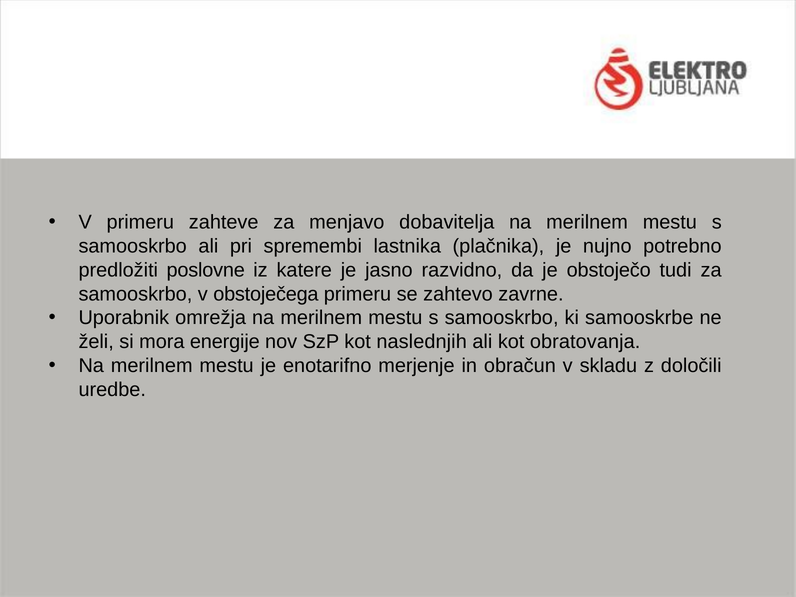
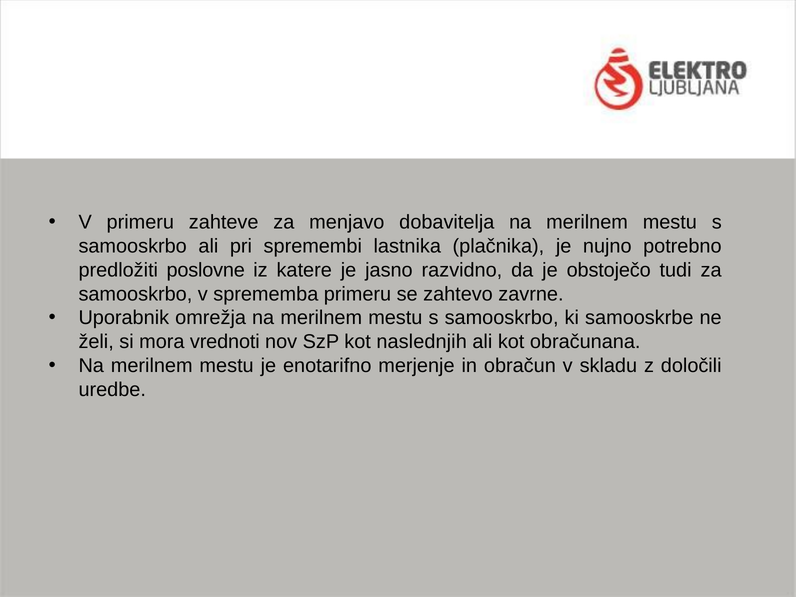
obstoječega: obstoječega -> sprememba
energije: energije -> vrednoti
obratovanja: obratovanja -> obračunana
